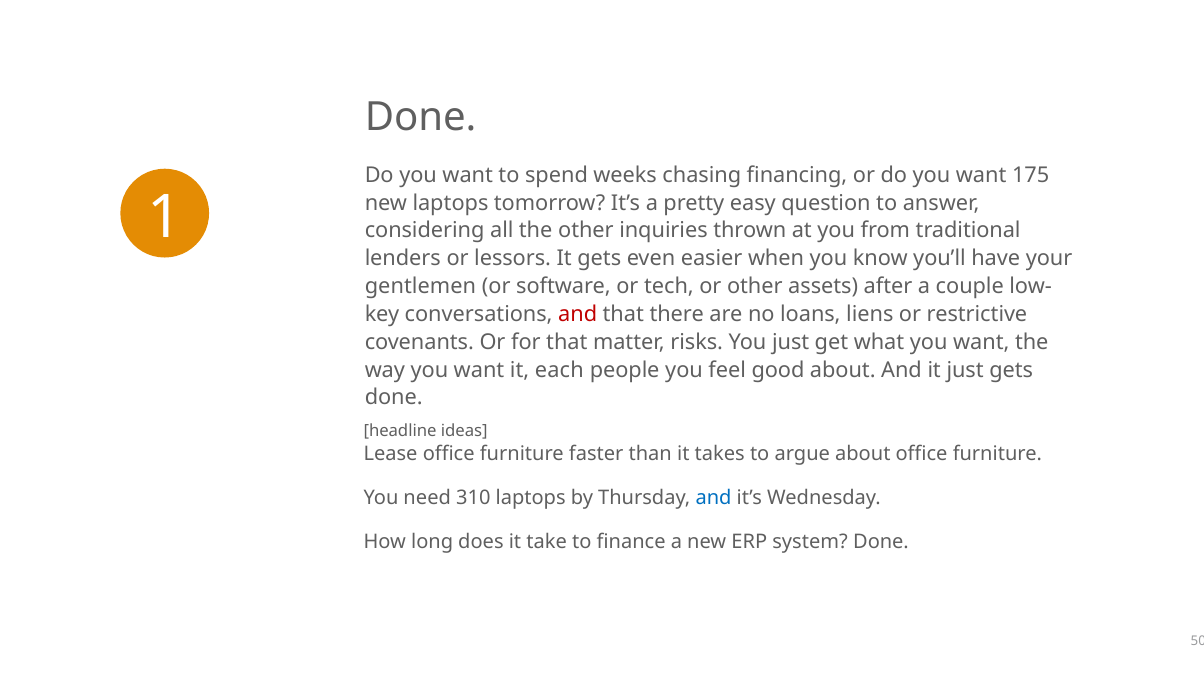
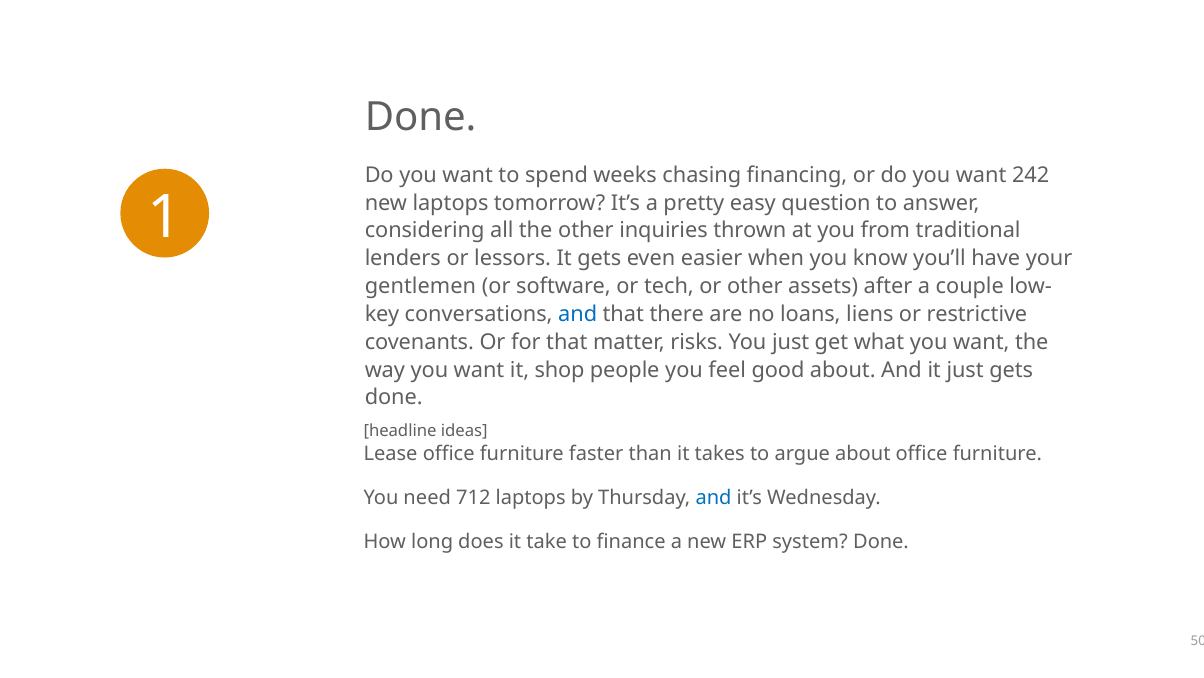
175: 175 -> 242
and at (578, 314) colour: red -> blue
each: each -> shop
310: 310 -> 712
